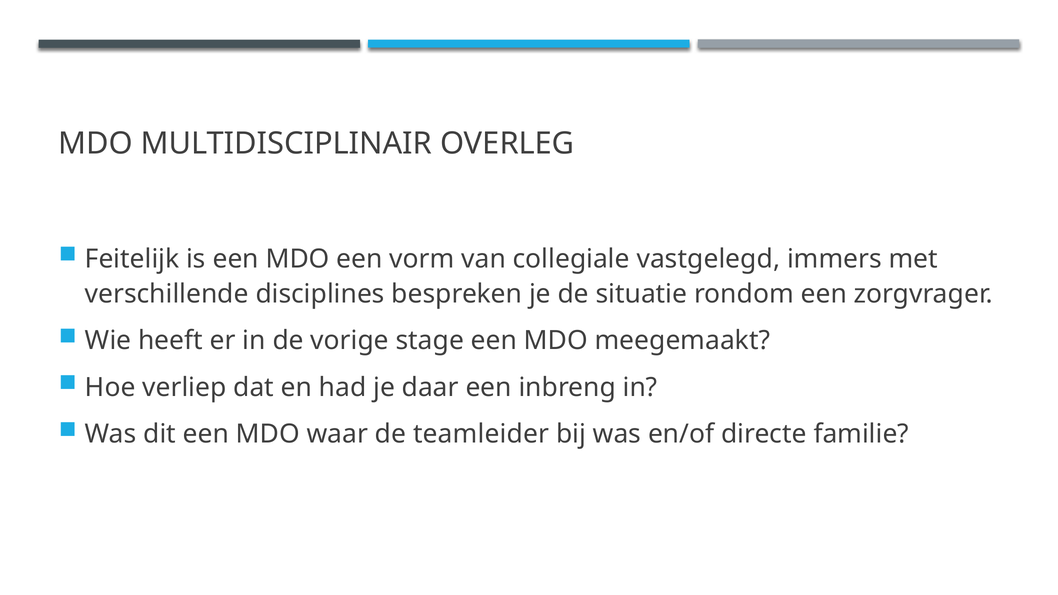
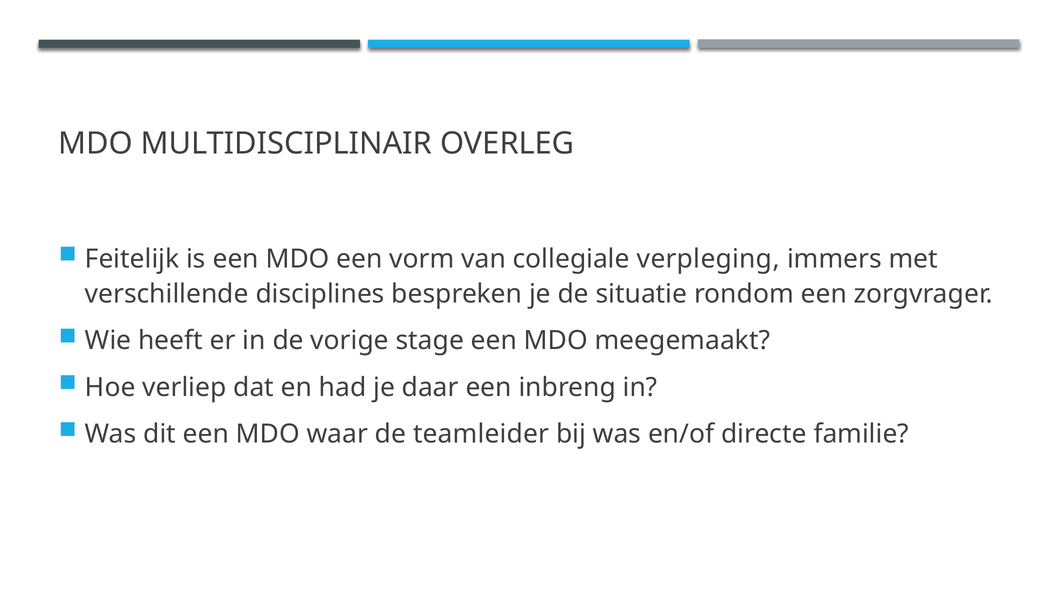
vastgelegd: vastgelegd -> verpleging
